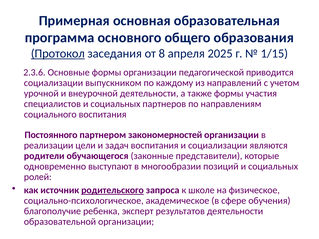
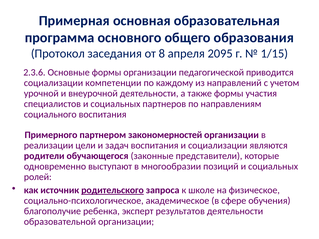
Протокол underline: present -> none
2025: 2025 -> 2095
выпускником: выпускником -> компетенции
Постоянного: Постоянного -> Примерного
